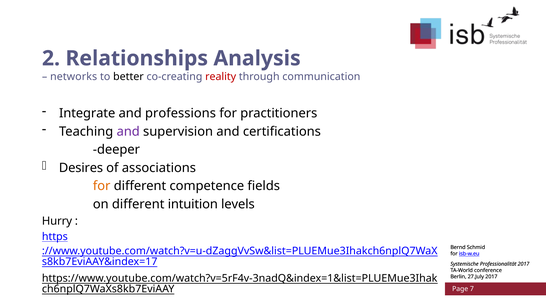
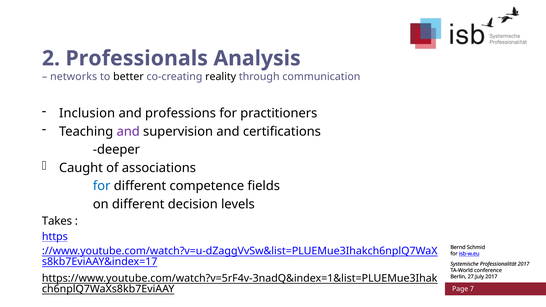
Relationships: Relationships -> Professionals
reality colour: red -> black
Integrate: Integrate -> Inclusion
Desires: Desires -> Caught
for at (102, 186) colour: orange -> blue
intuition: intuition -> decision
Hurry: Hurry -> Takes
